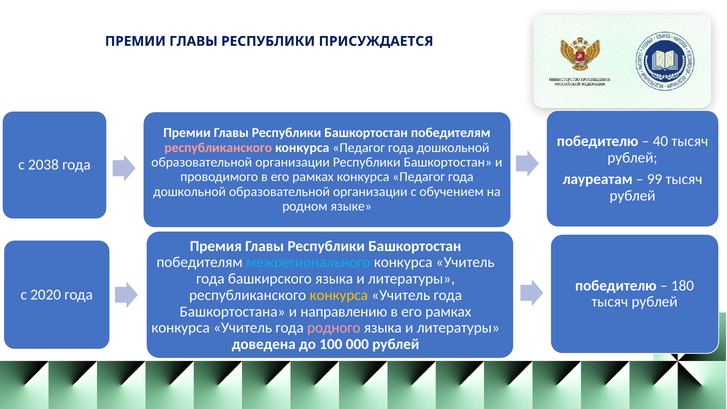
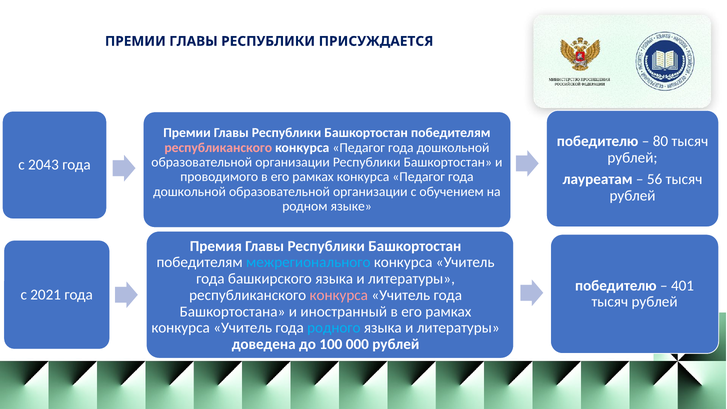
40: 40 -> 80
2038: 2038 -> 2043
99: 99 -> 56
180: 180 -> 401
2020: 2020 -> 2021
конкурса at (339, 295) colour: yellow -> pink
направлению: направлению -> иностранный
родного colour: pink -> light blue
